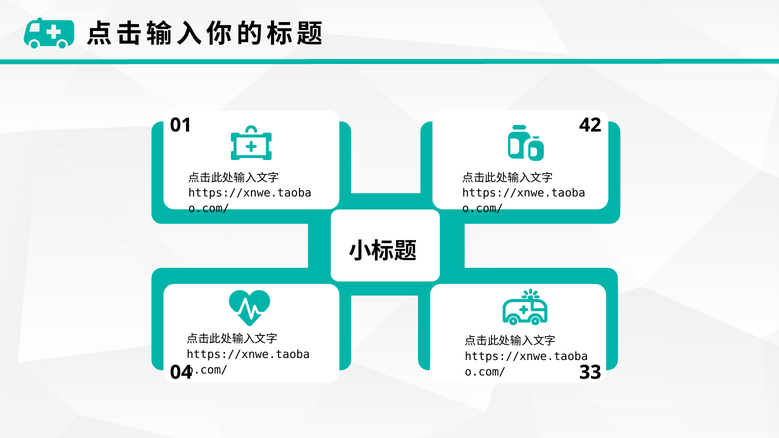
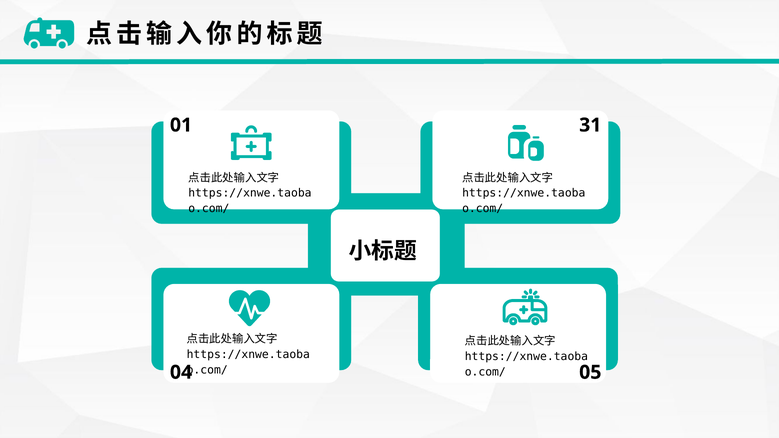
42: 42 -> 31
33: 33 -> 05
